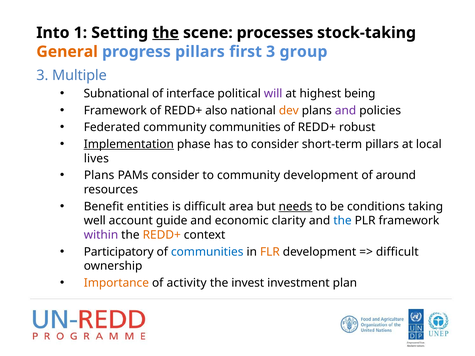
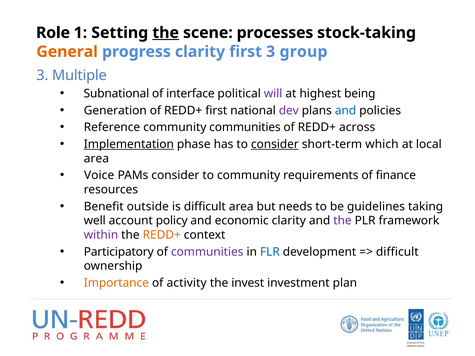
Into: Into -> Role
progress pillars: pillars -> clarity
Framework at (115, 111): Framework -> Generation
REDD+ also: also -> first
dev colour: orange -> purple
and at (346, 111) colour: purple -> blue
Federated: Federated -> Reference
robust: robust -> across
consider at (275, 144) underline: none -> present
short-term pillars: pillars -> which
lives at (96, 159): lives -> area
Plans at (99, 175): Plans -> Voice
community development: development -> requirements
around: around -> finance
entities: entities -> outside
needs underline: present -> none
conditions: conditions -> guidelines
guide: guide -> policy
the at (343, 221) colour: blue -> purple
communities at (207, 252) colour: blue -> purple
FLR colour: orange -> blue
